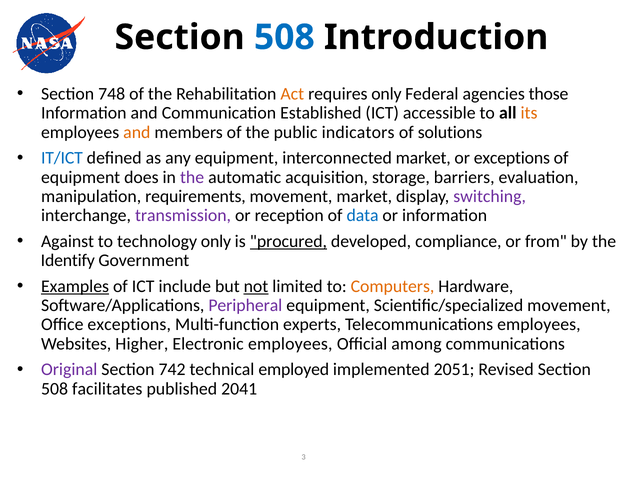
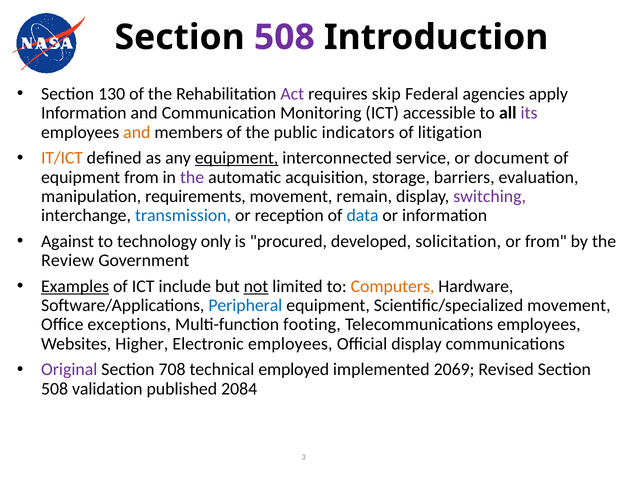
508 at (284, 37) colour: blue -> purple
748: 748 -> 130
Act colour: orange -> purple
requires only: only -> skip
those: those -> apply
Established: Established -> Monitoring
its colour: orange -> purple
solutions: solutions -> litigation
IT/ICT colour: blue -> orange
equipment at (237, 158) underline: none -> present
interconnected market: market -> service
or exceptions: exceptions -> document
equipment does: does -> from
movement market: market -> remain
transmission colour: purple -> blue
procured underline: present -> none
compliance: compliance -> solicitation
Identify: Identify -> Review
Peripheral colour: purple -> blue
experts: experts -> footing
Official among: among -> display
742: 742 -> 708
2051: 2051 -> 2069
facilitates: facilitates -> validation
2041: 2041 -> 2084
